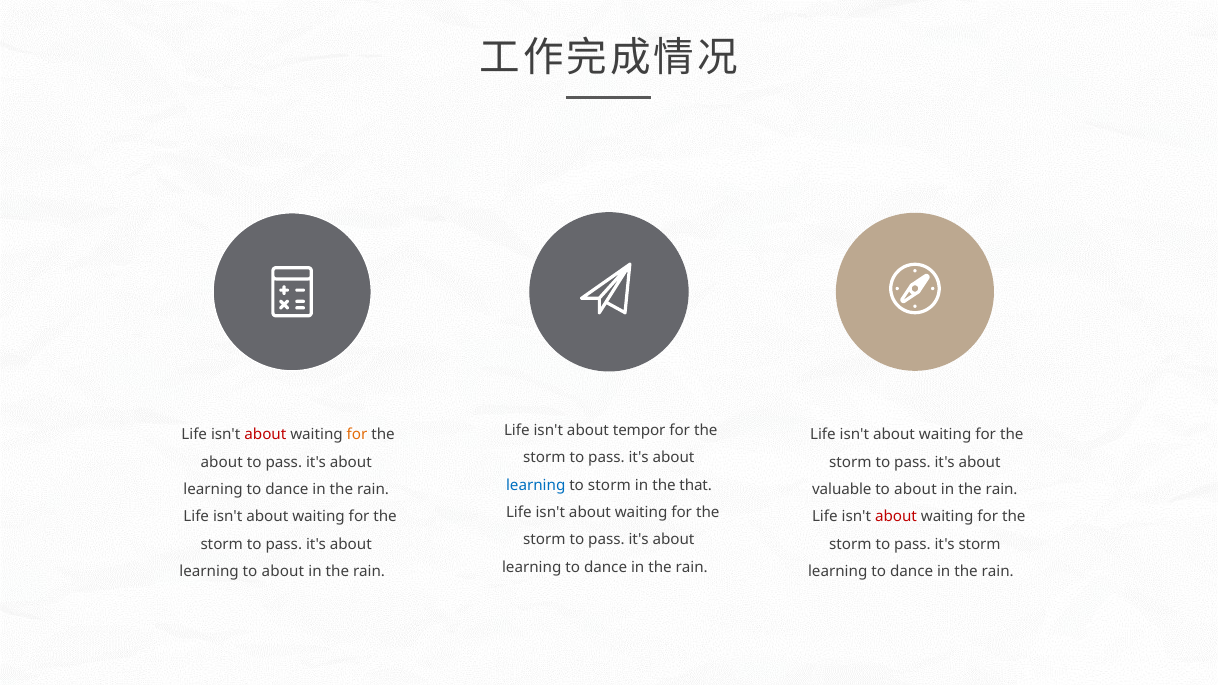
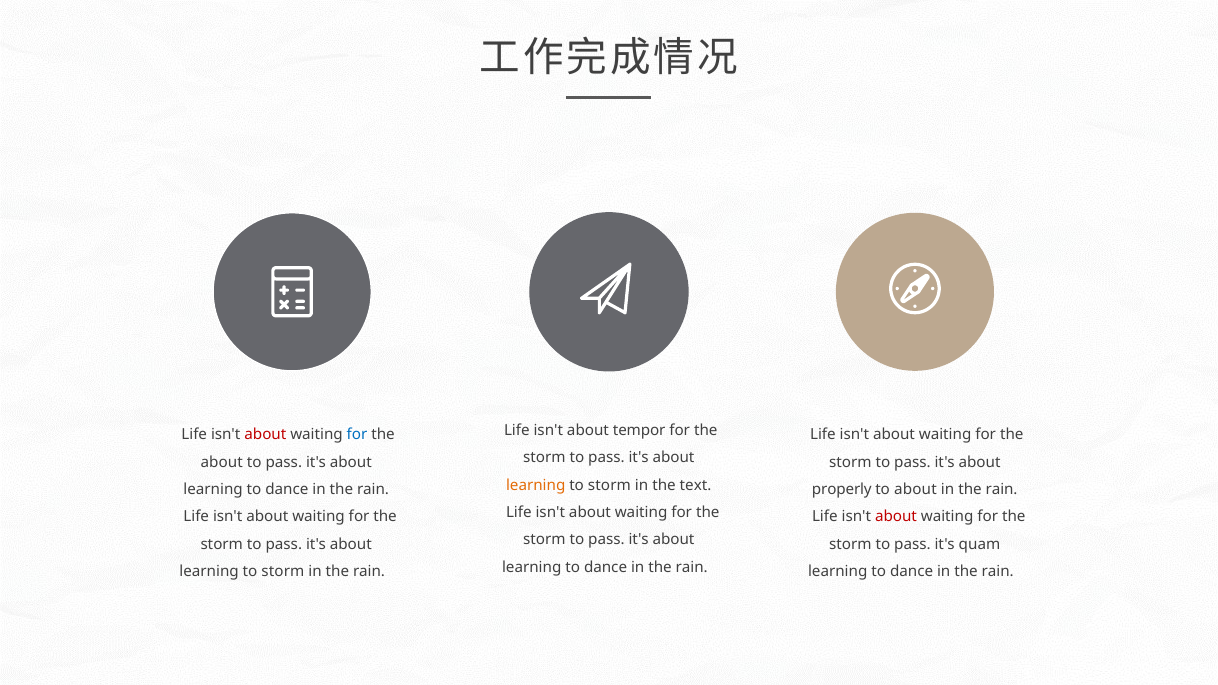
for at (357, 435) colour: orange -> blue
learning at (536, 485) colour: blue -> orange
that: that -> text
valuable: valuable -> properly
it's storm: storm -> quam
about at (283, 572): about -> storm
